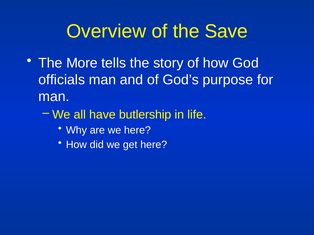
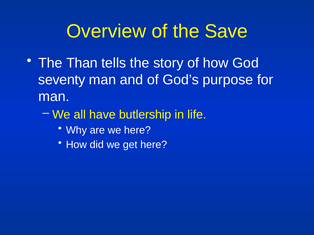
More: More -> Than
officials: officials -> seventy
